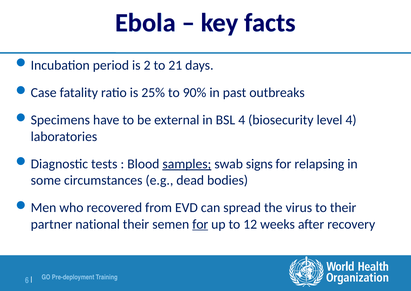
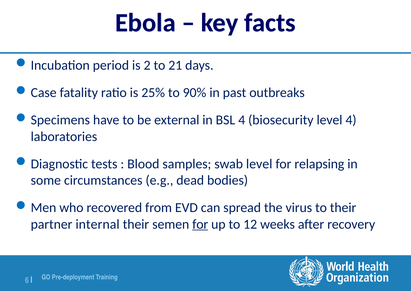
samples underline: present -> none
swab signs: signs -> level
national: national -> internal
